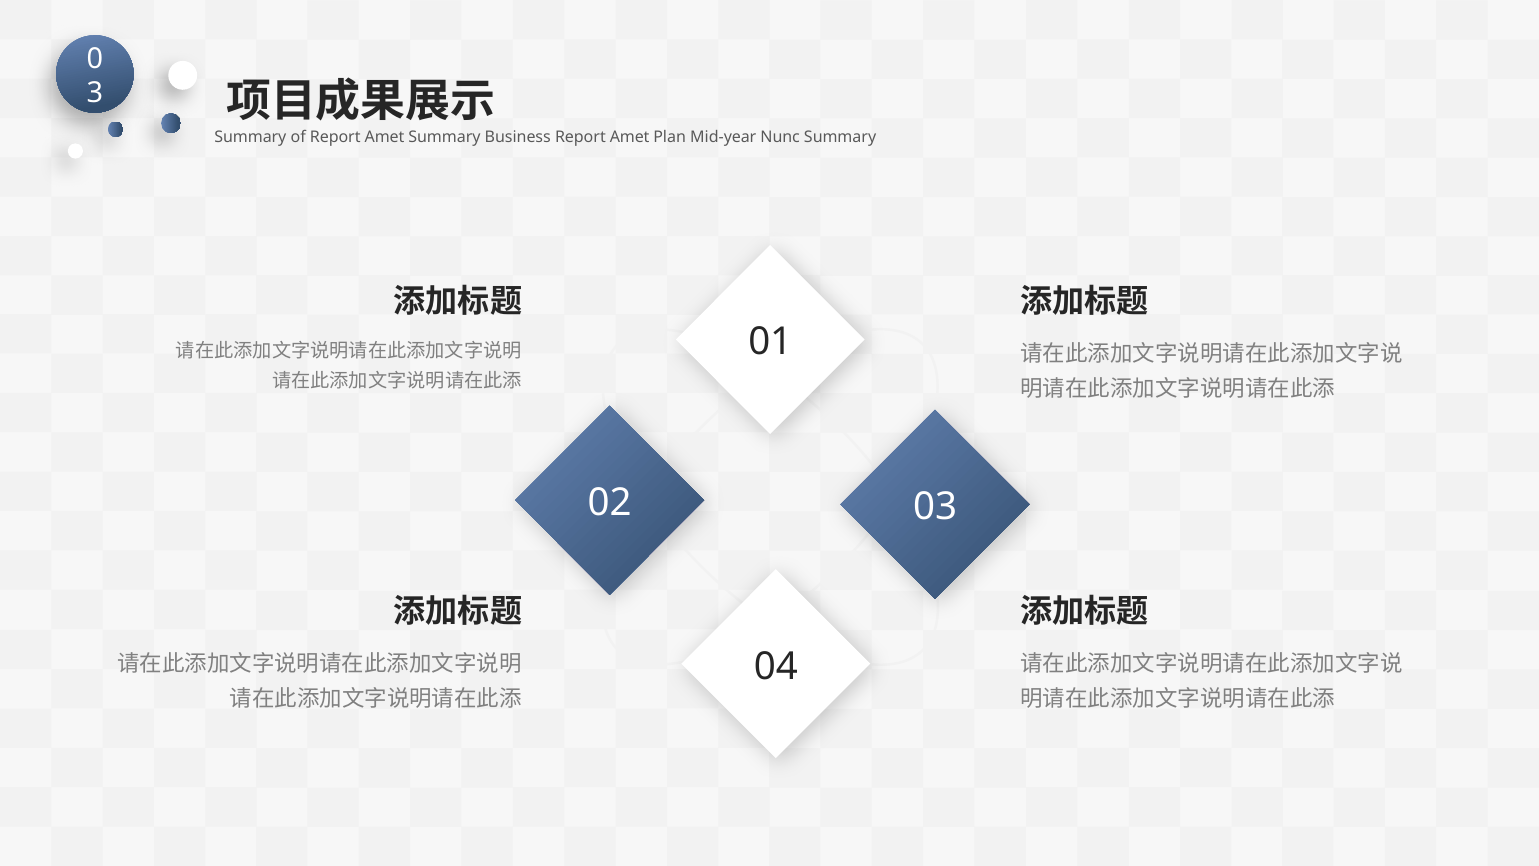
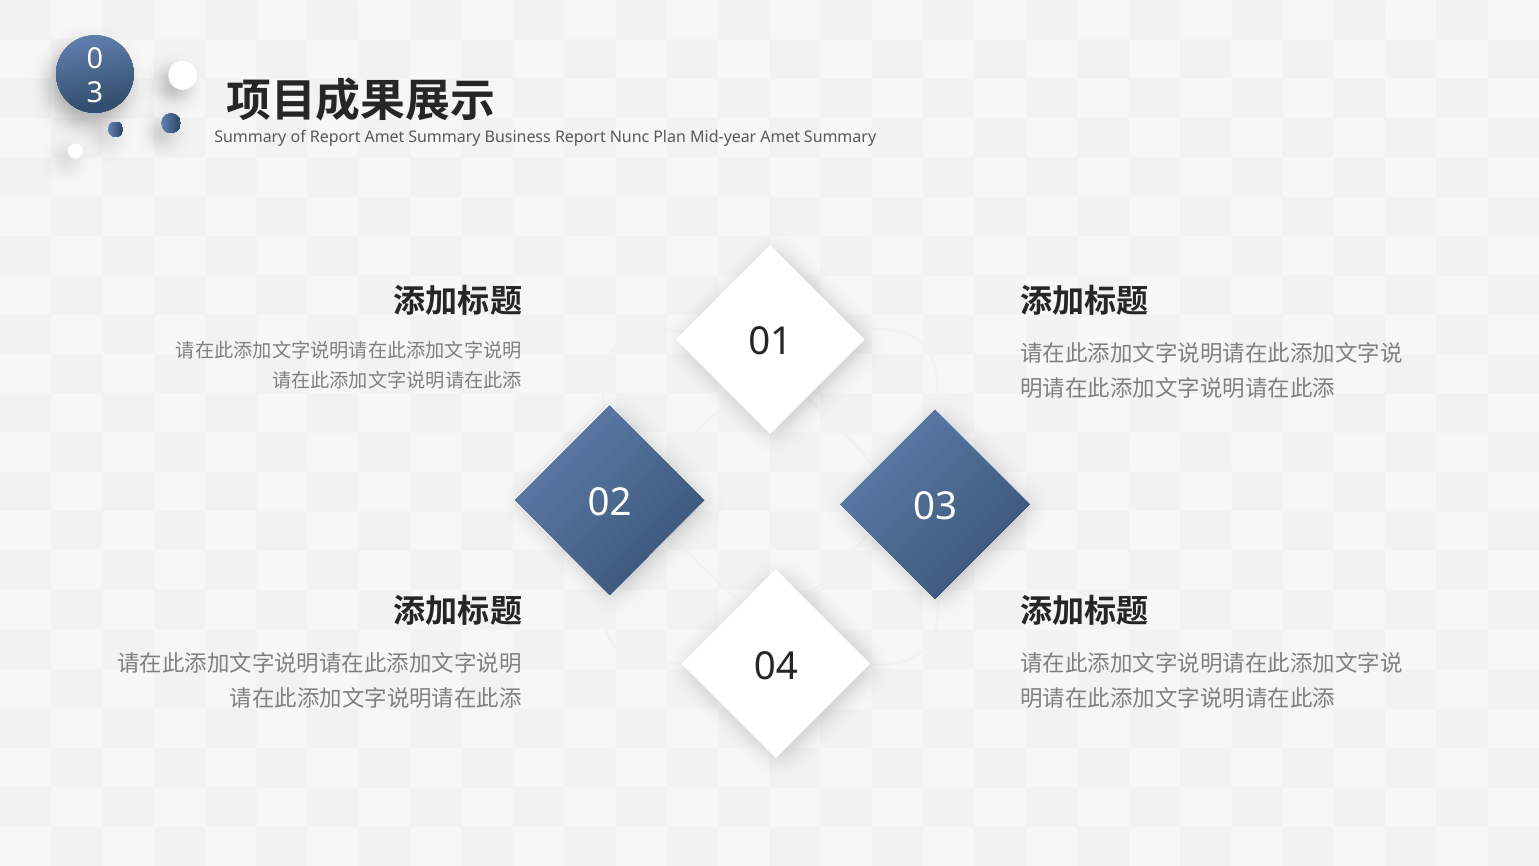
Business Report Amet: Amet -> Nunc
Mid-year Nunc: Nunc -> Amet
